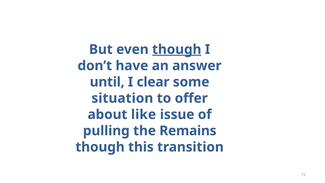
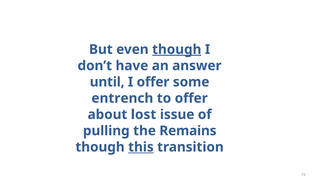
I clear: clear -> offer
situation: situation -> entrench
like: like -> lost
this underline: none -> present
